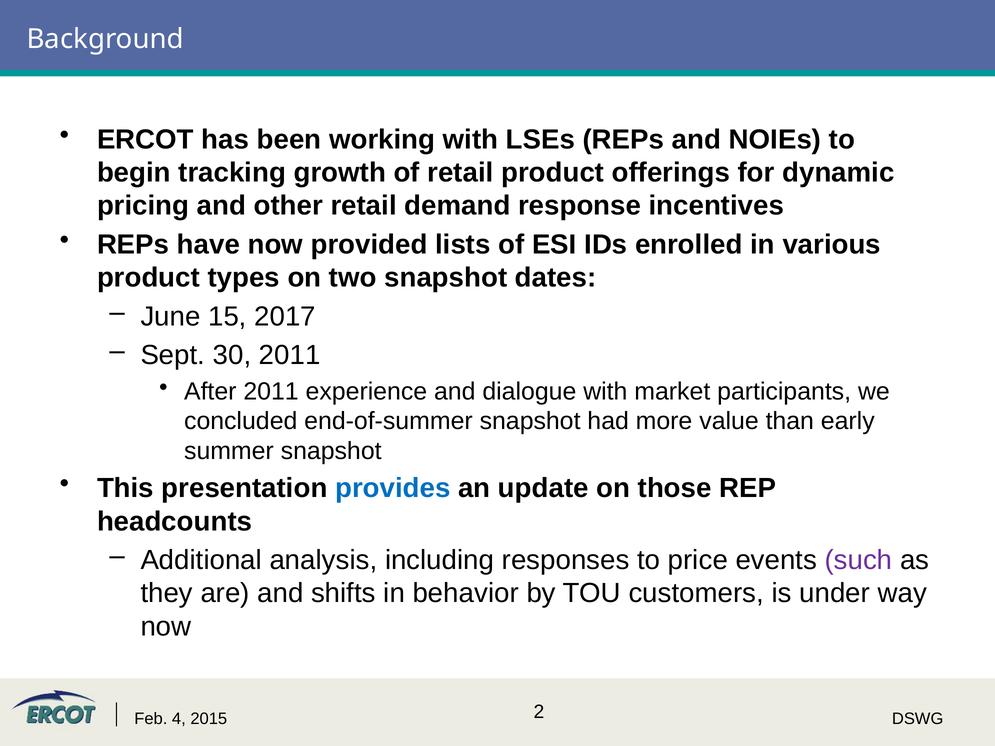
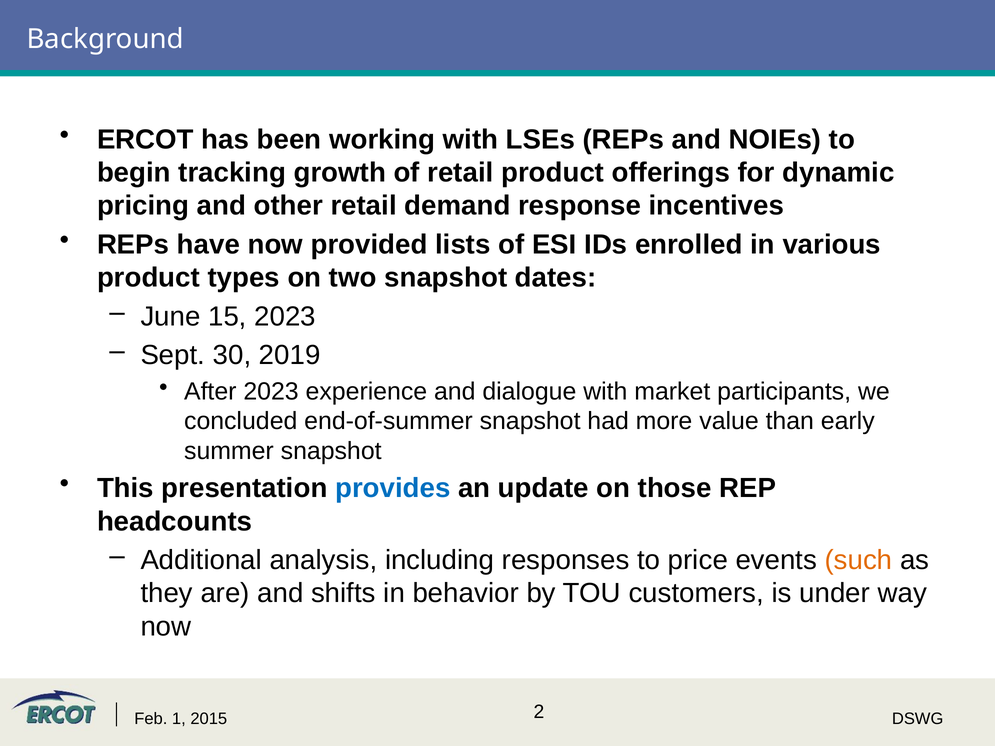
15 2017: 2017 -> 2023
30 2011: 2011 -> 2019
After 2011: 2011 -> 2023
such colour: purple -> orange
4: 4 -> 1
